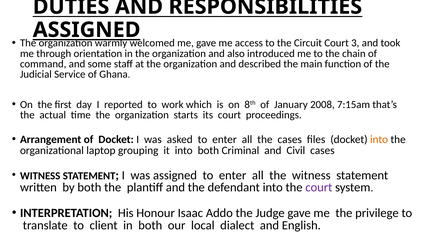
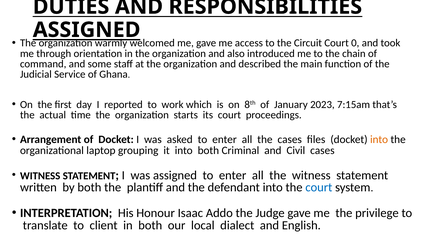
3: 3 -> 0
2008: 2008 -> 2023
court at (319, 187) colour: purple -> blue
